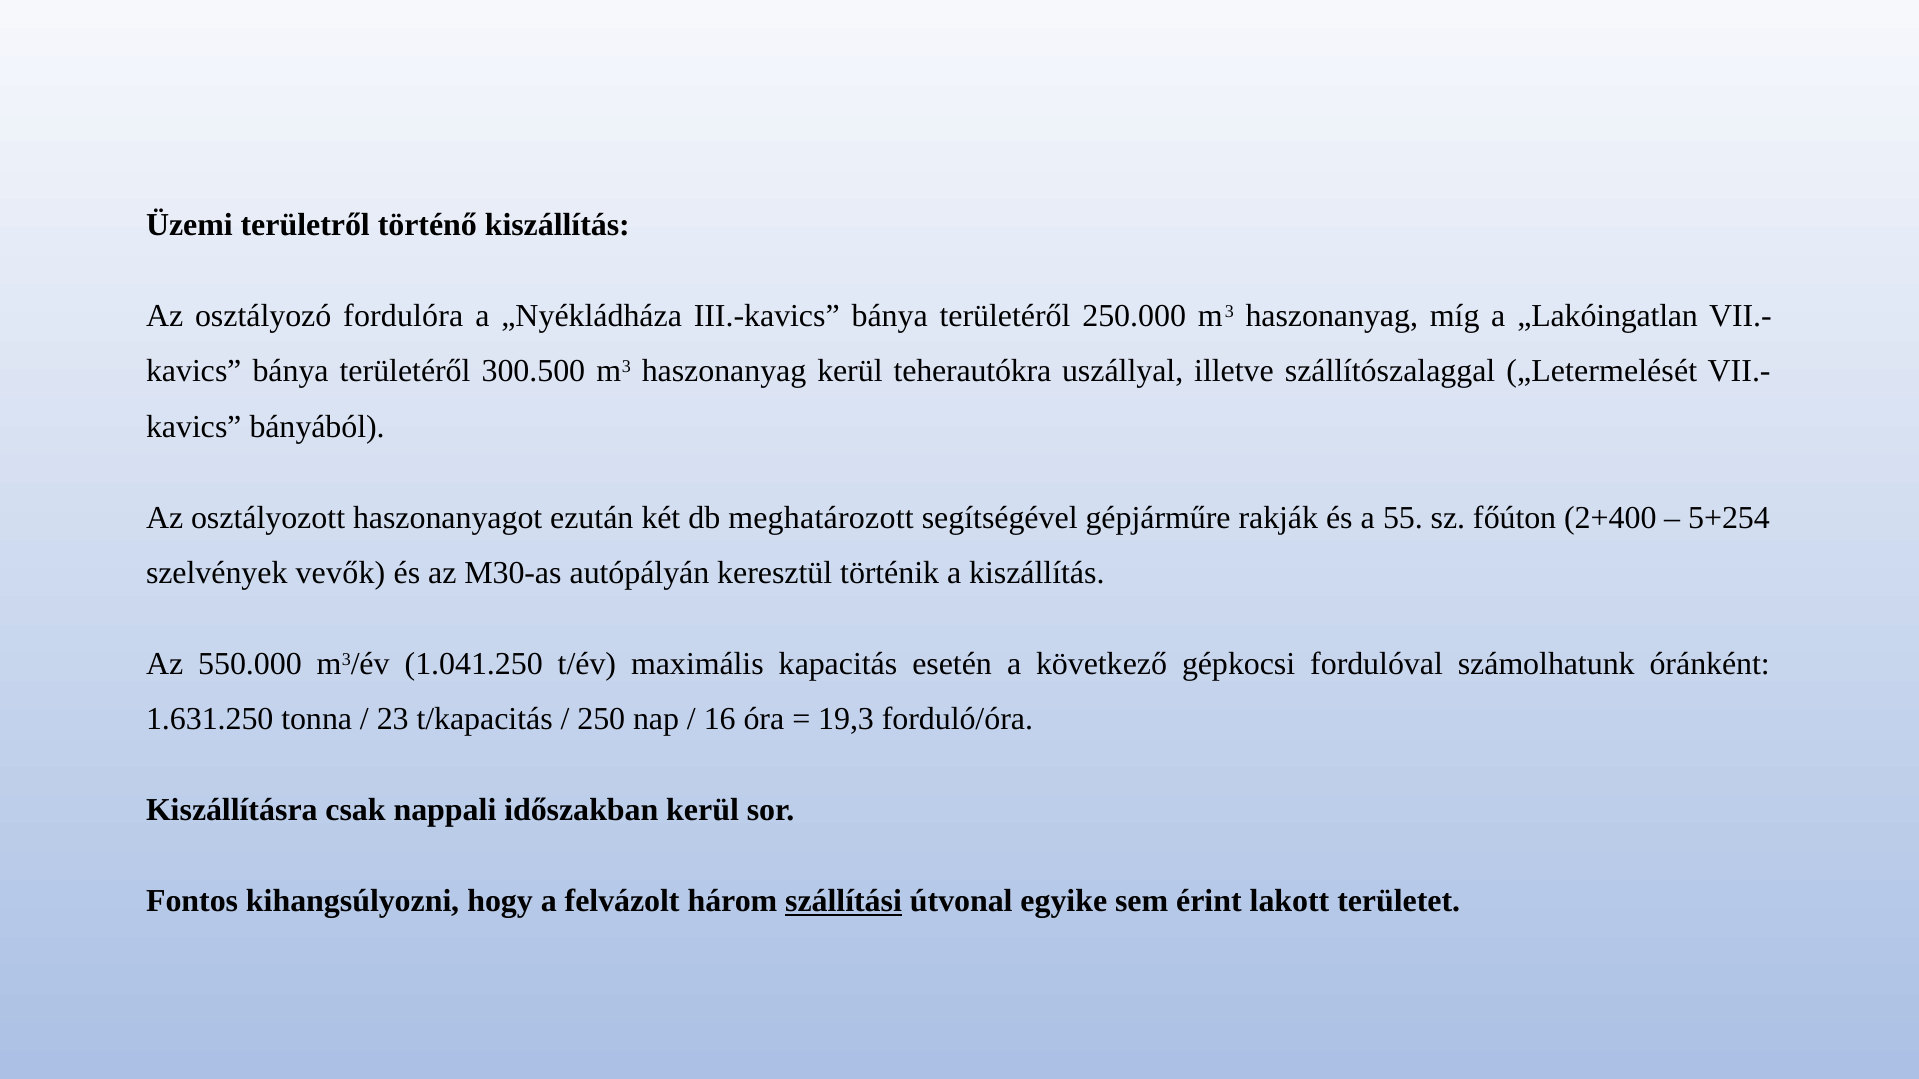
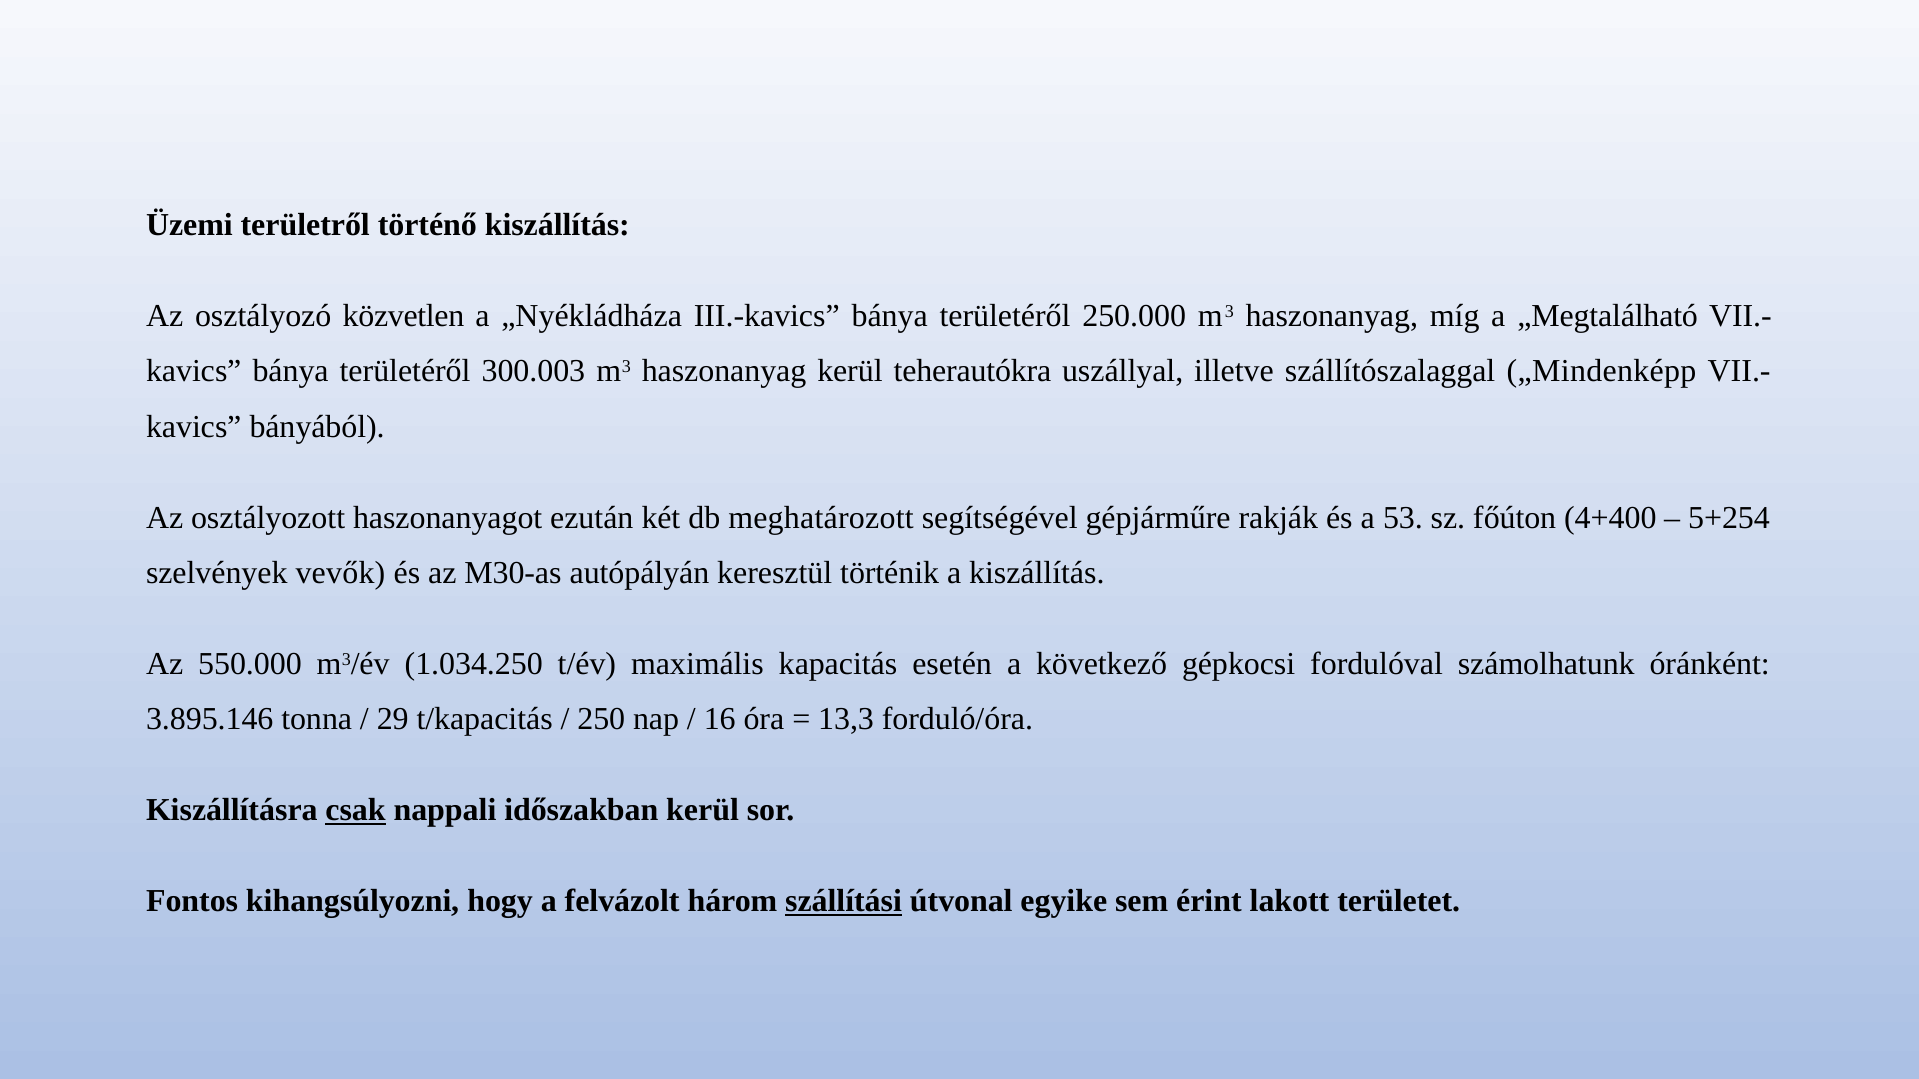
fordulóra: fordulóra -> közvetlen
„Lakóingatlan: „Lakóingatlan -> „Megtalálható
300.500: 300.500 -> 300.003
„Letermelését: „Letermelését -> „Mindenképp
55: 55 -> 53
2+400: 2+400 -> 4+400
1.041.250: 1.041.250 -> 1.034.250
1.631.250: 1.631.250 -> 3.895.146
23: 23 -> 29
19,3: 19,3 -> 13,3
csak underline: none -> present
